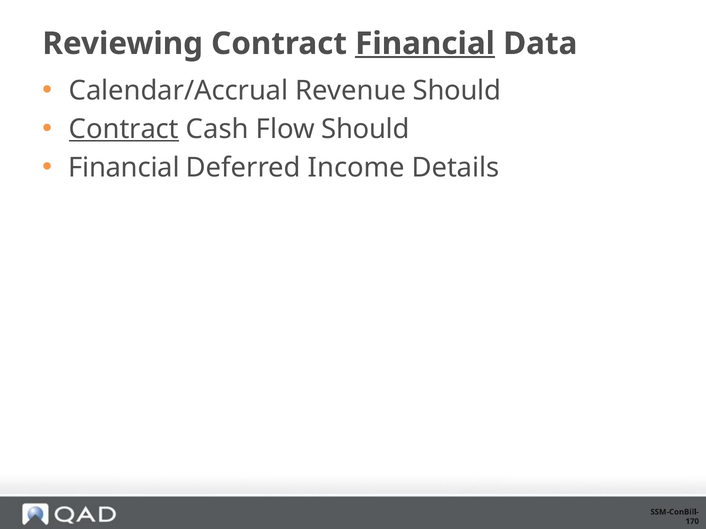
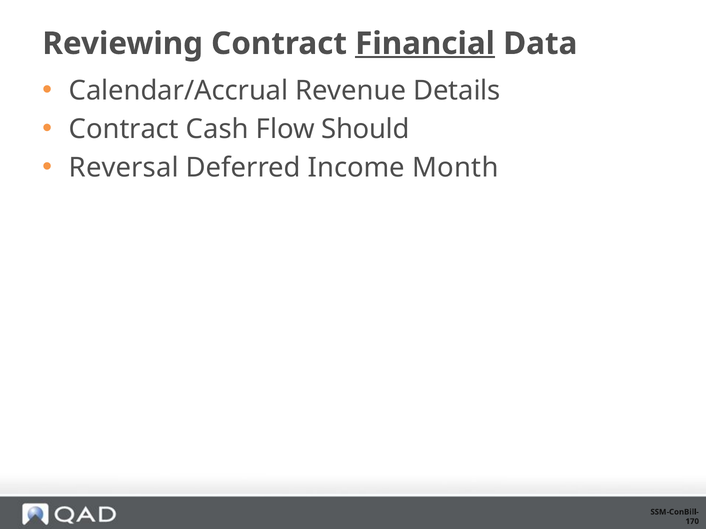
Revenue Should: Should -> Details
Contract at (124, 129) underline: present -> none
Financial at (124, 168): Financial -> Reversal
Details: Details -> Month
